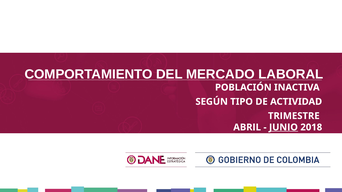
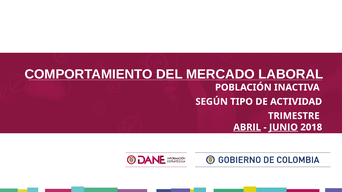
ABRIL underline: none -> present
